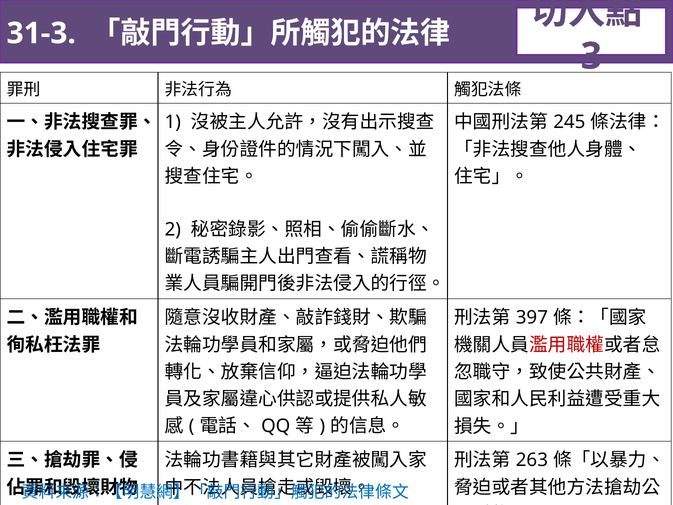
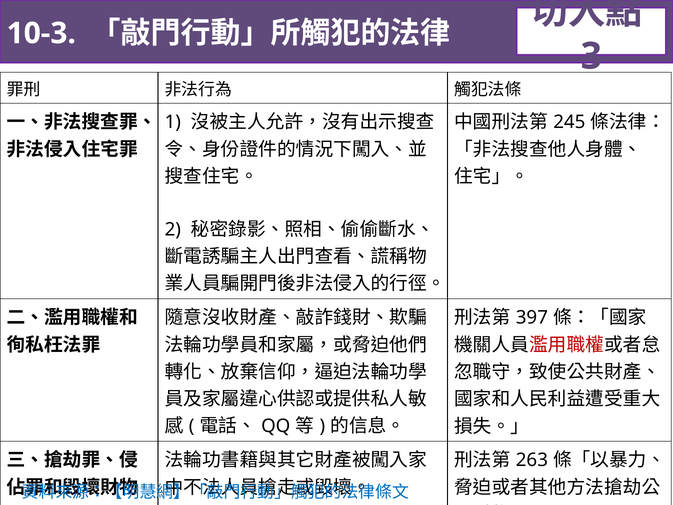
31-3: 31-3 -> 10-3
